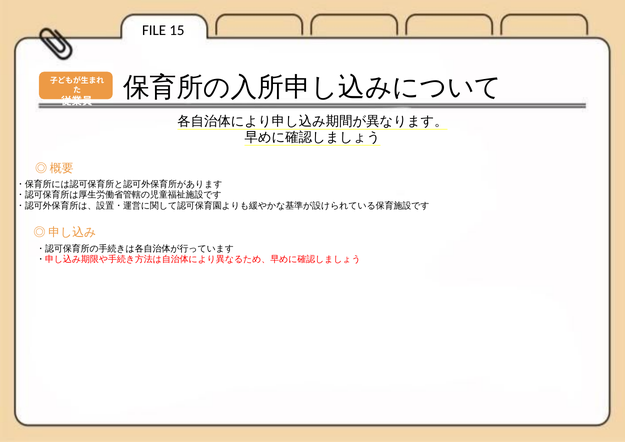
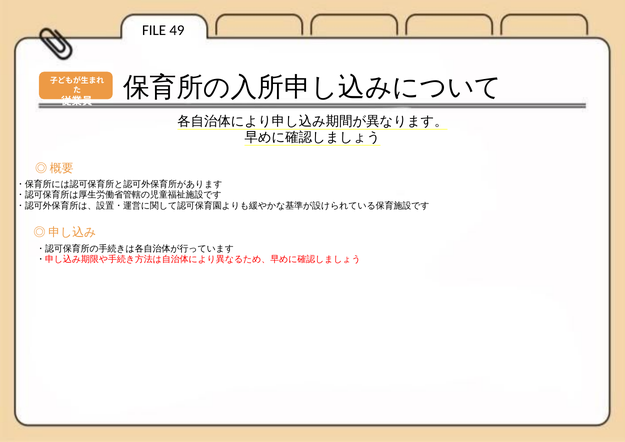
15: 15 -> 49
